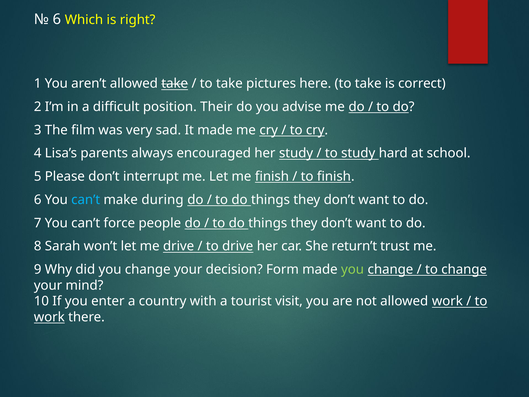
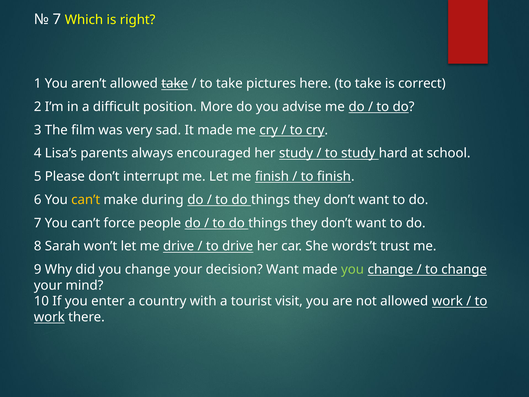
6 at (57, 19): 6 -> 7
Their: Their -> More
can’t at (86, 200) colour: light blue -> yellow
return’t: return’t -> words’t
decision Form: Form -> Want
